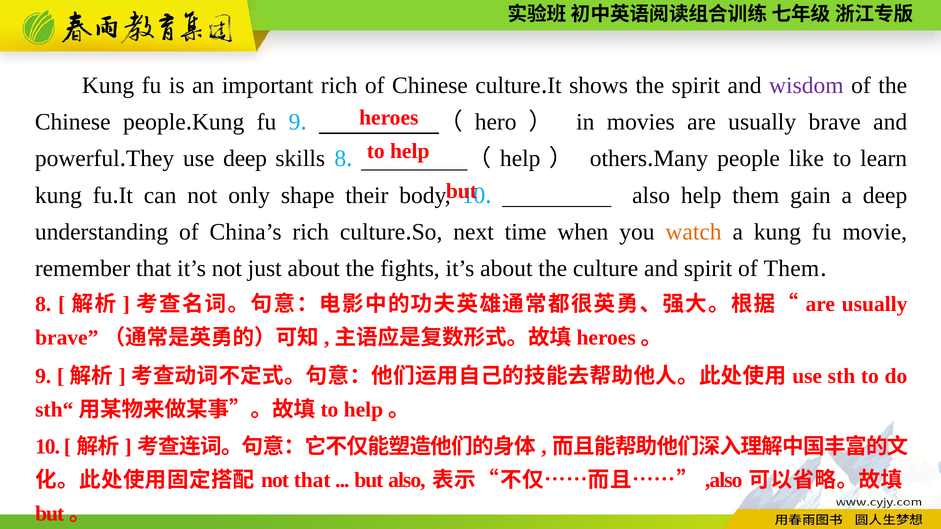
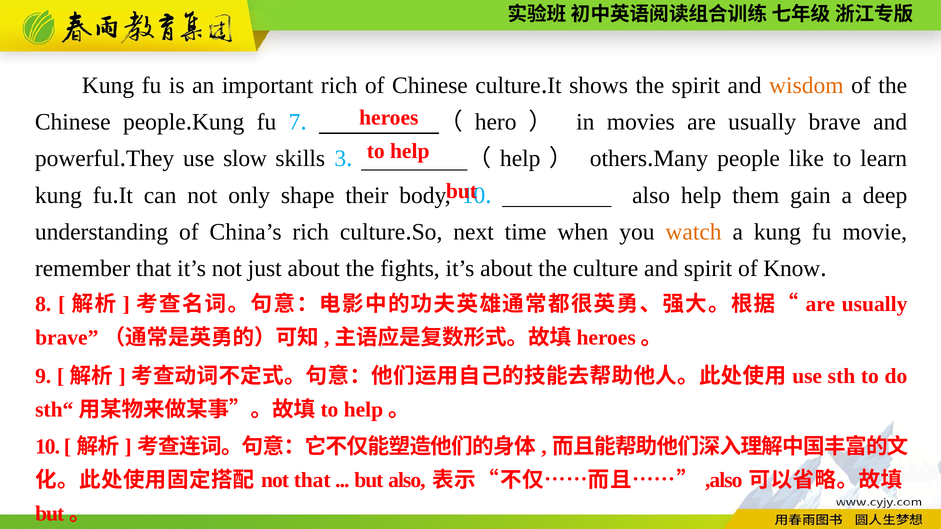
wisdom colour: purple -> orange
fu 9: 9 -> 7
use deep: deep -> slow
skills 8: 8 -> 3
of Them: Them -> Know
